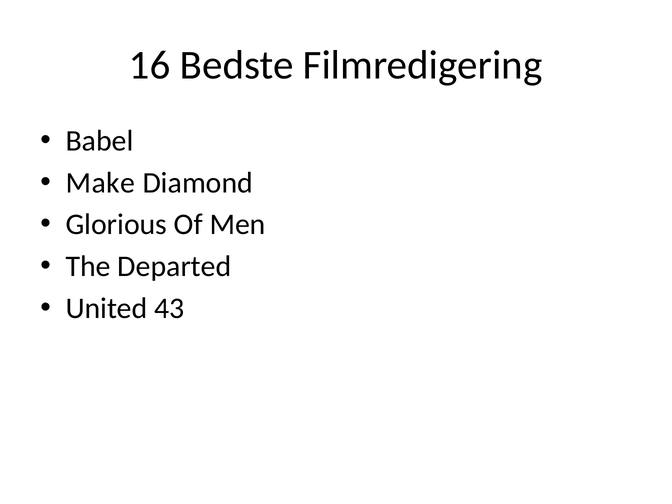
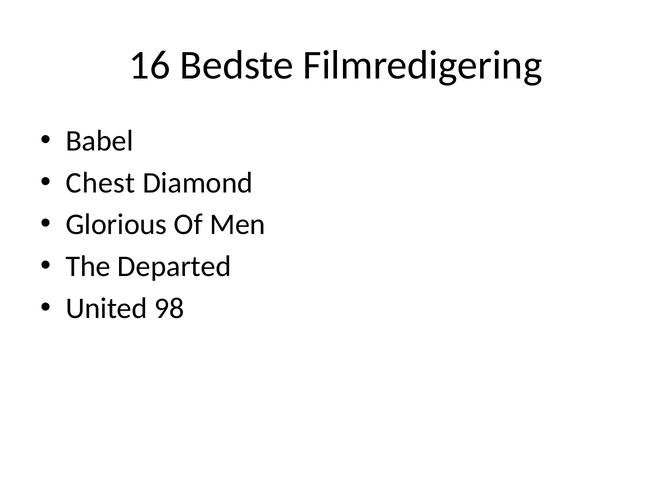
Make: Make -> Chest
43: 43 -> 98
